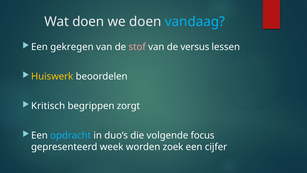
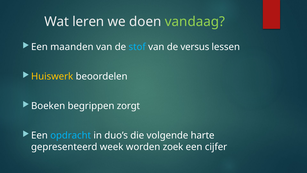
Wat doen: doen -> leren
vandaag colour: light blue -> light green
gekregen: gekregen -> maanden
stof colour: pink -> light blue
Kritisch: Kritisch -> Boeken
focus: focus -> harte
